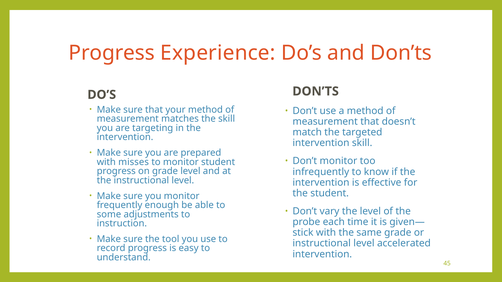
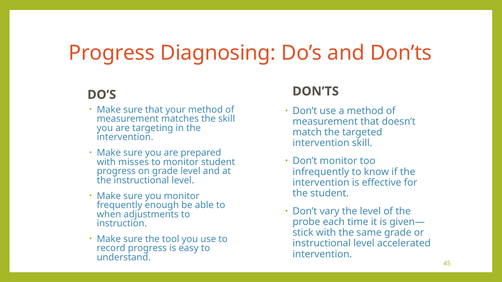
Experience: Experience -> Diagnosing
some: some -> when
